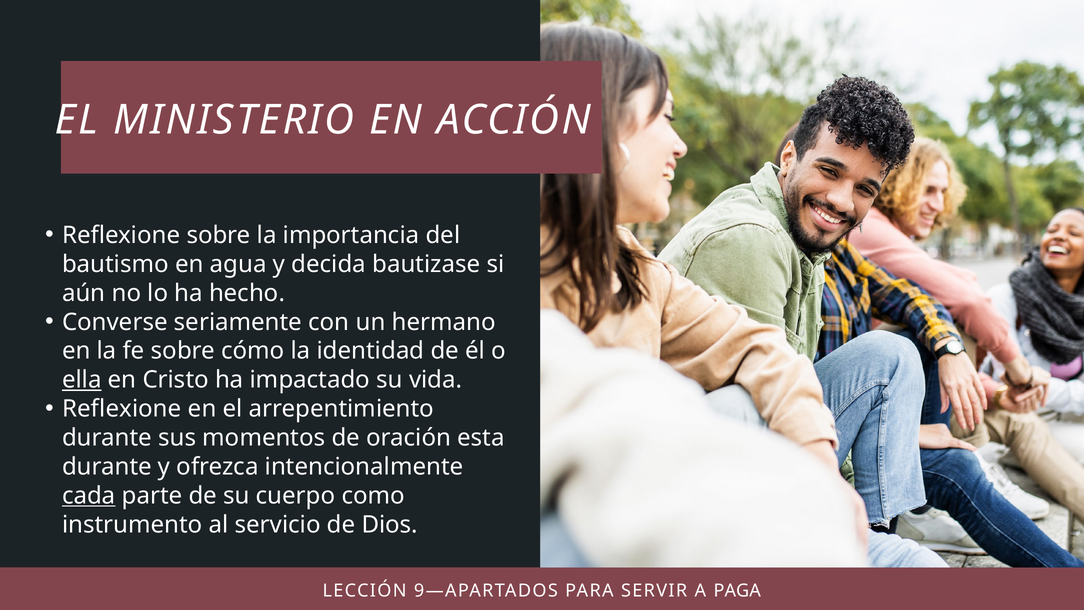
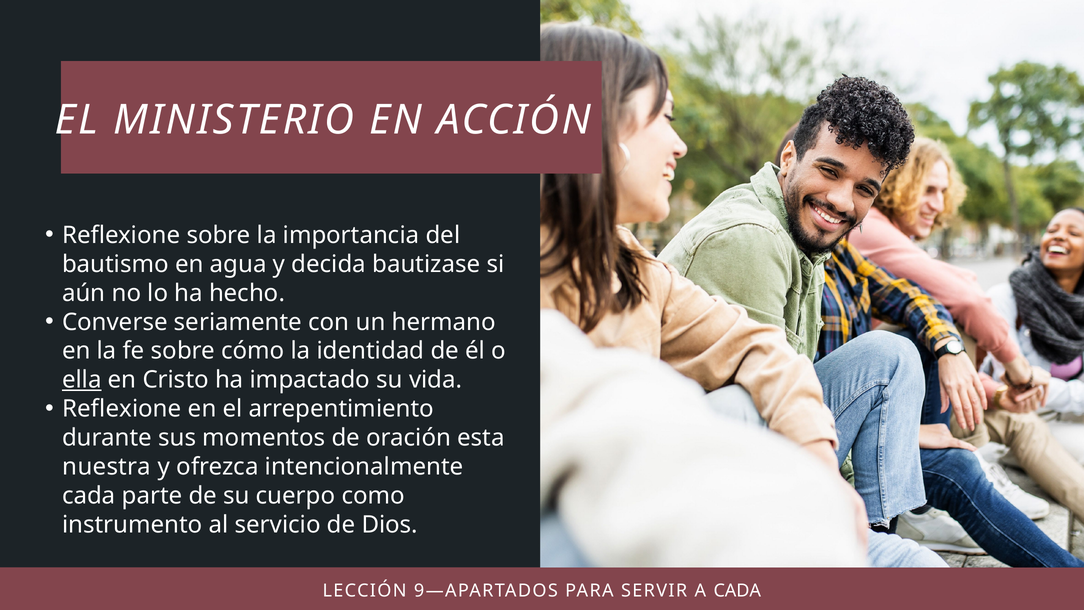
durante at (107, 467): durante -> nuestra
cada at (89, 495) underline: present -> none
PAGA at (737, 591): PAGA -> CADA
